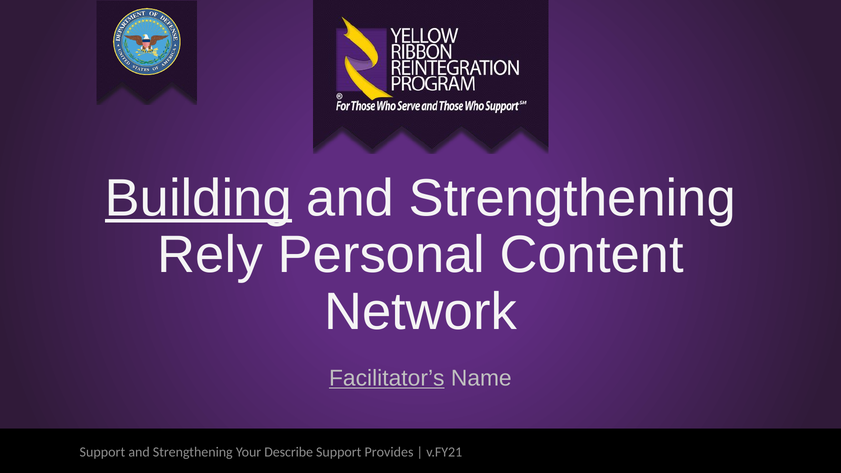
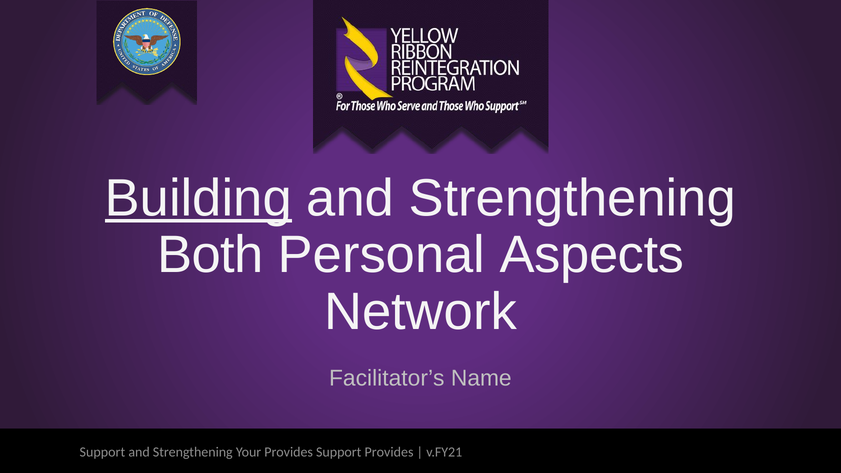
Rely: Rely -> Both
Content: Content -> Aspects
Facilitator’s underline: present -> none
Your Describe: Describe -> Provides
